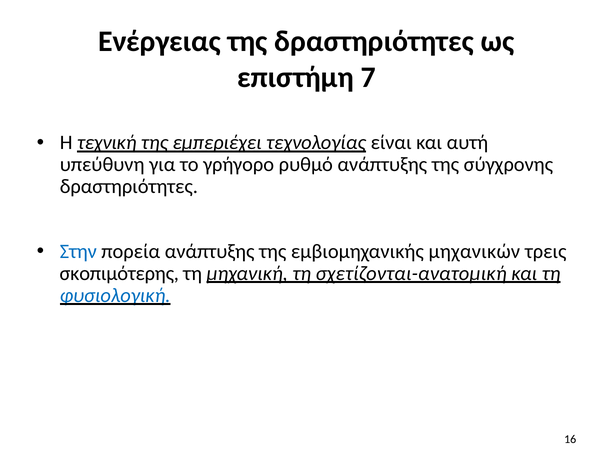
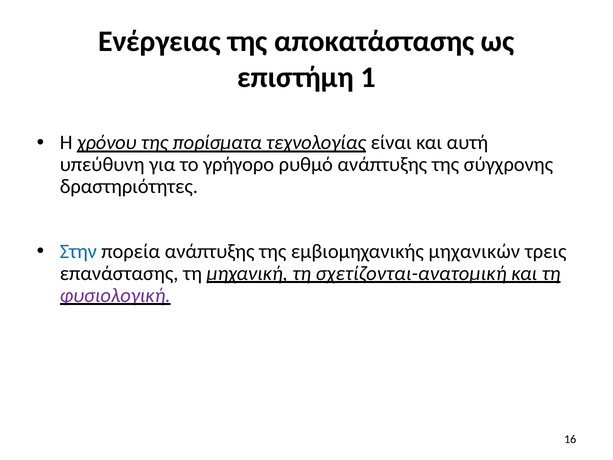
της δραστηριότητες: δραστηριότητες -> αποκατάστασης
7: 7 -> 1
τεχνική: τεχνική -> χρόνου
εμπεριέχει: εμπεριέχει -> πορίσματα
σκοπιμότερης: σκοπιμότερης -> επανάστασης
φυσιολογική colour: blue -> purple
